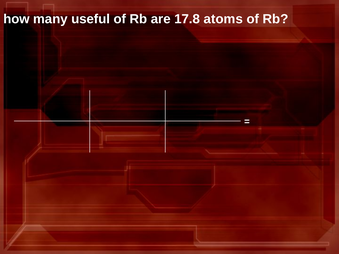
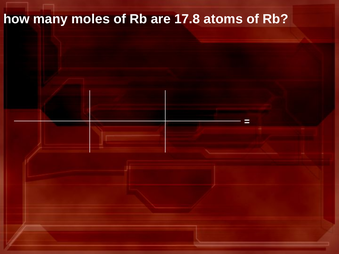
useful: useful -> moles
